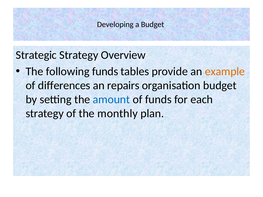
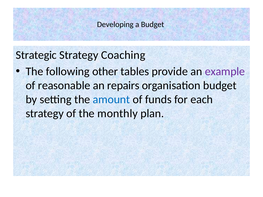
Overview: Overview -> Coaching
following funds: funds -> other
example colour: orange -> purple
differences: differences -> reasonable
